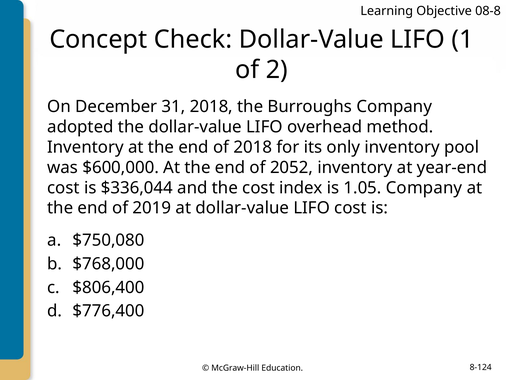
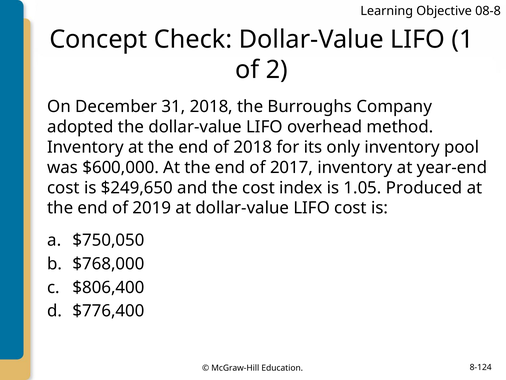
2052: 2052 -> 2017
$336,044: $336,044 -> $249,650
1.05 Company: Company -> Produced
$750,080: $750,080 -> $750,050
